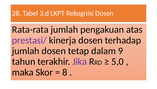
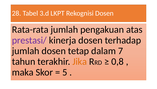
9: 9 -> 7
Jika colour: purple -> orange
5,0: 5,0 -> 0,8
8: 8 -> 5
